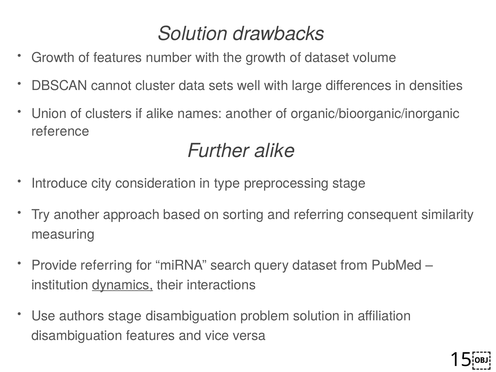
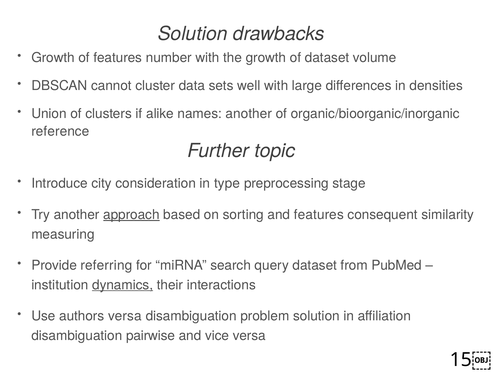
Further alike: alike -> topic
approach underline: none -> present
and referring: referring -> features
authors stage: stage -> versa
disambiguation features: features -> pairwise
